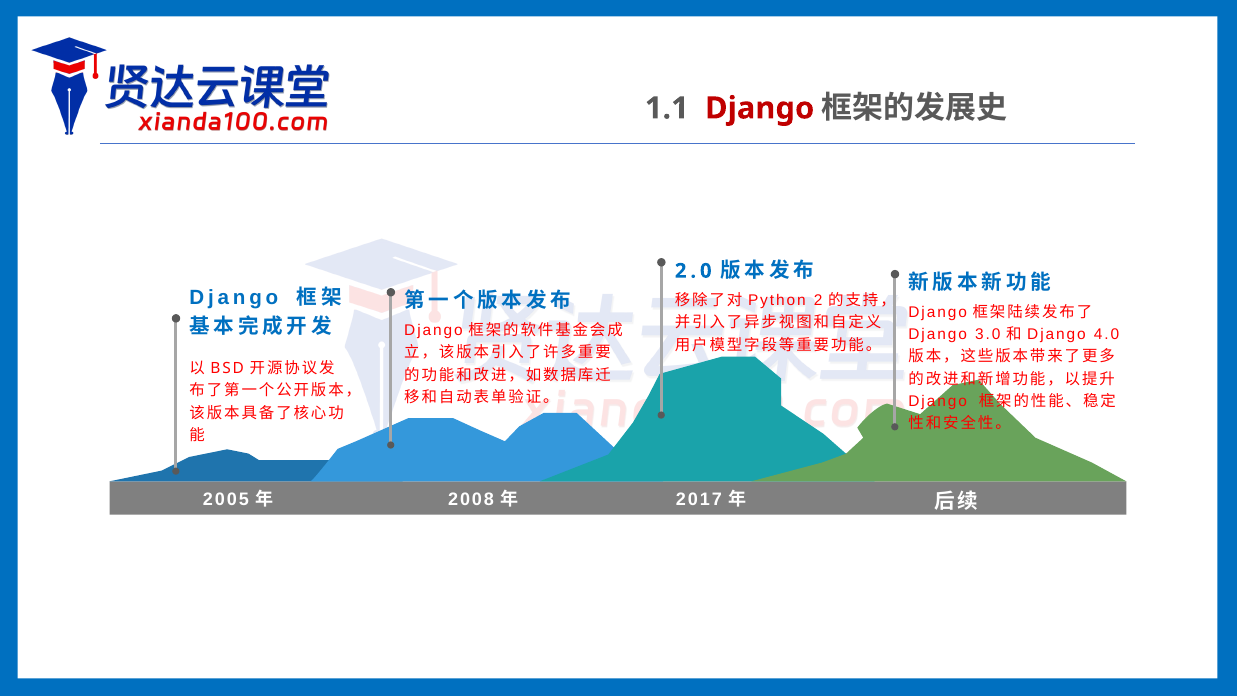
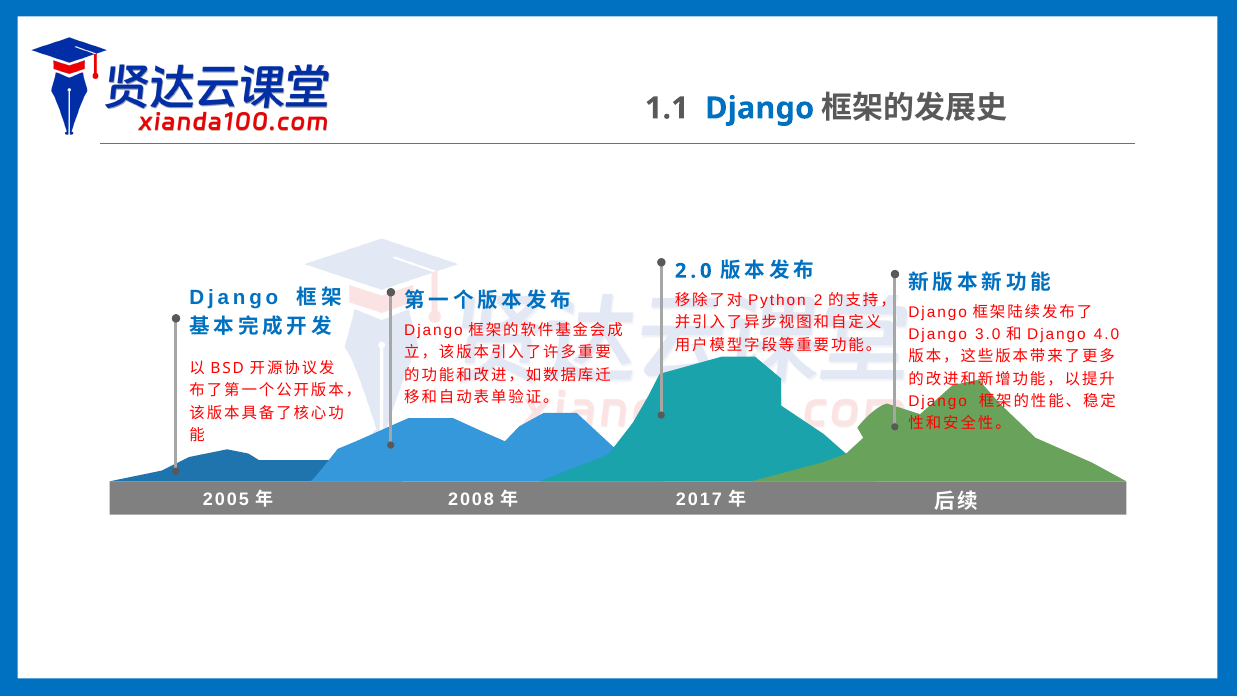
Django at (760, 108) colour: red -> blue
